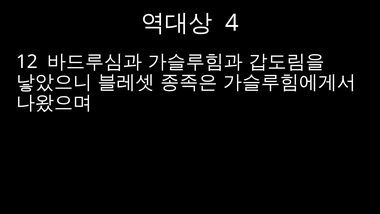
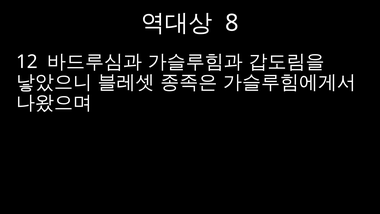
4: 4 -> 8
